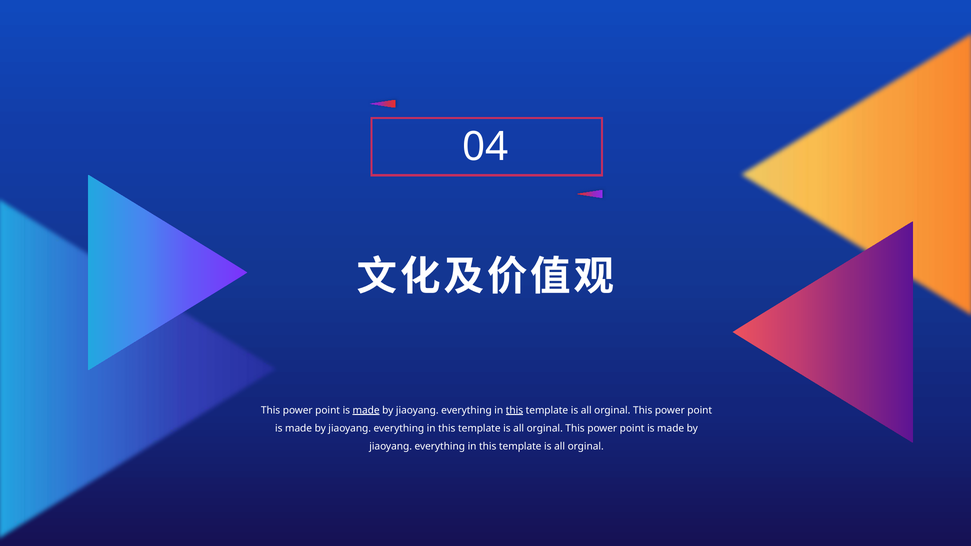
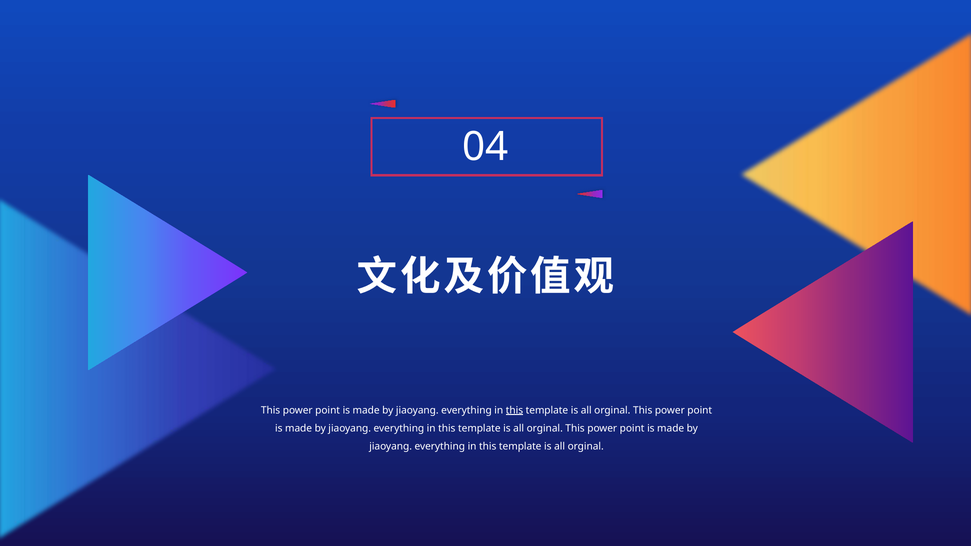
made at (366, 410) underline: present -> none
